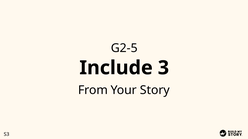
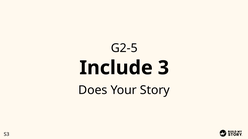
From: From -> Does
